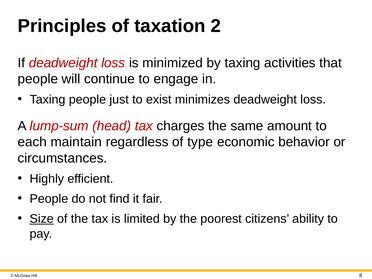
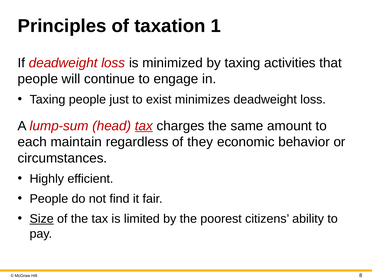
2: 2 -> 1
tax at (144, 126) underline: none -> present
type: type -> they
